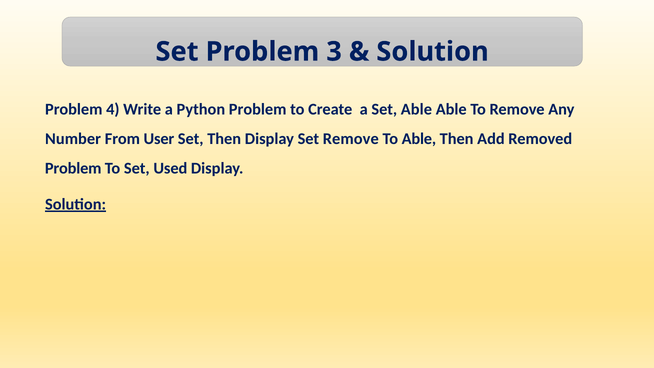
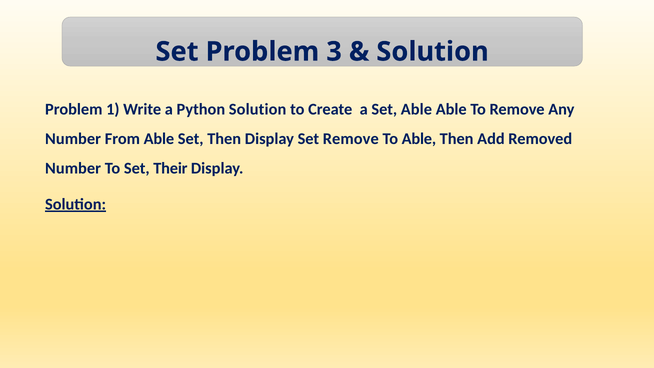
4: 4 -> 1
Python Problem: Problem -> Solution
From User: User -> Able
Problem at (73, 168): Problem -> Number
Used: Used -> Their
